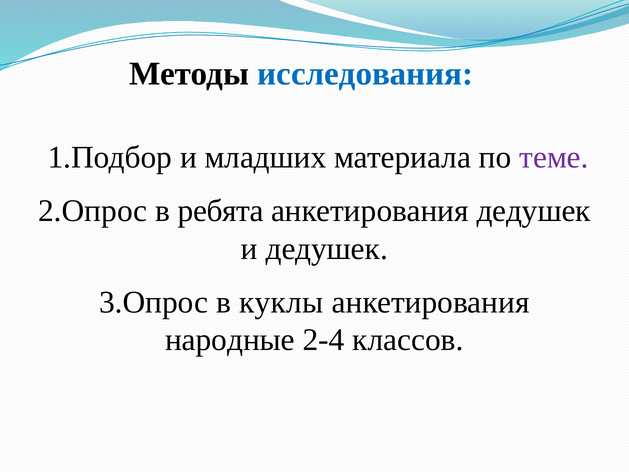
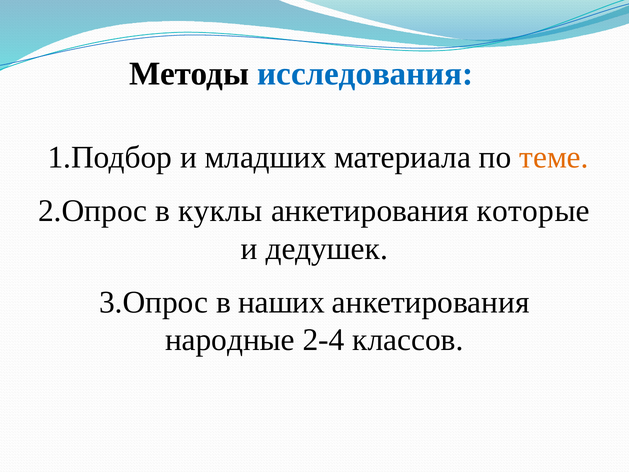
теме colour: purple -> orange
ребята: ребята -> куклы
анкетирования дедушек: дедушек -> которые
куклы: куклы -> наших
